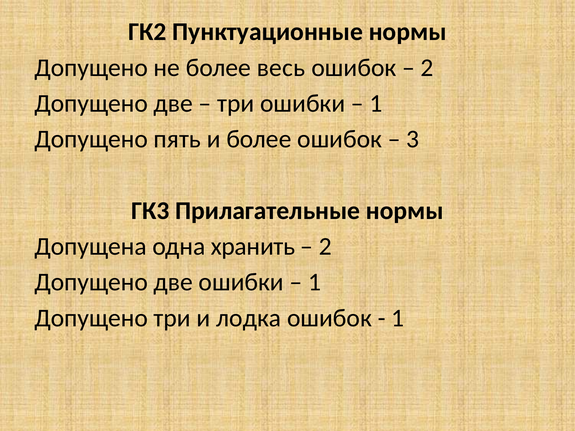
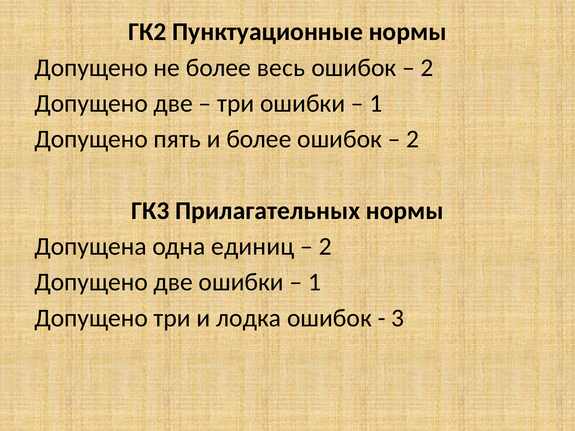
3 at (413, 139): 3 -> 2
Прилагательные: Прилагательные -> Прилагательных
хранить: хранить -> единиц
1 at (398, 318): 1 -> 3
